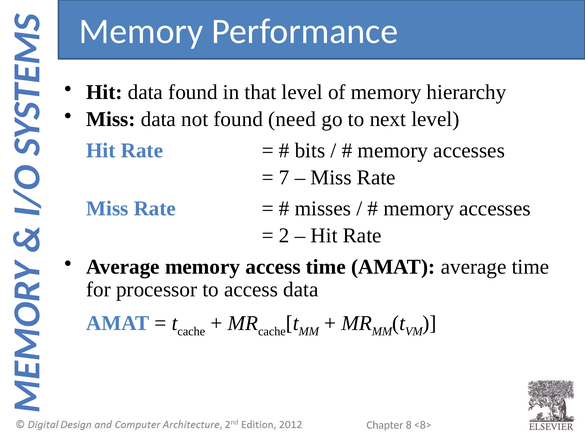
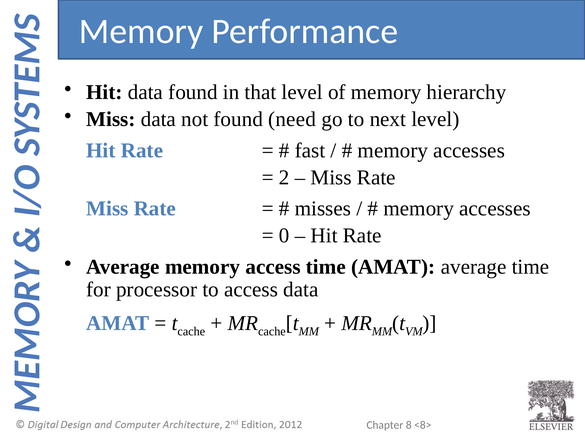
bits: bits -> fast
7: 7 -> 2
2: 2 -> 0
